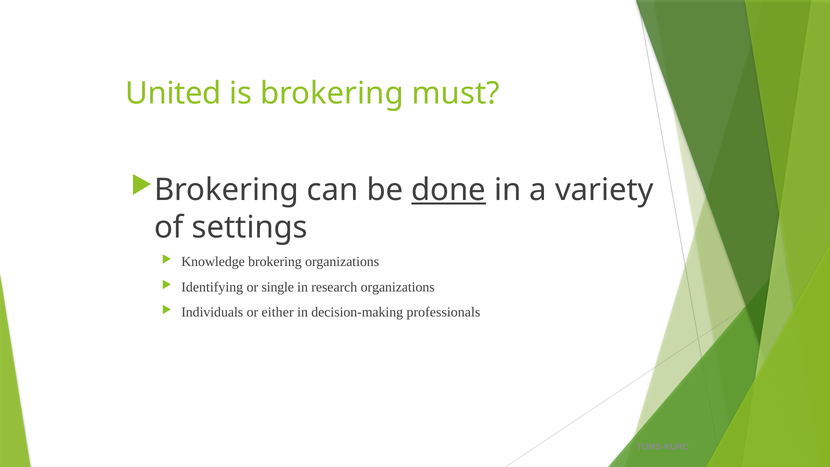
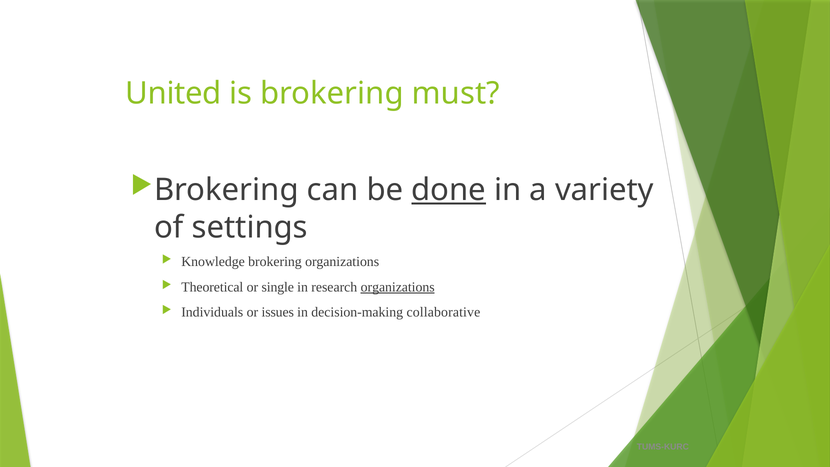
Identifying: Identifying -> Theoretical
organizations at (398, 287) underline: none -> present
either: either -> issues
professionals: professionals -> collaborative
